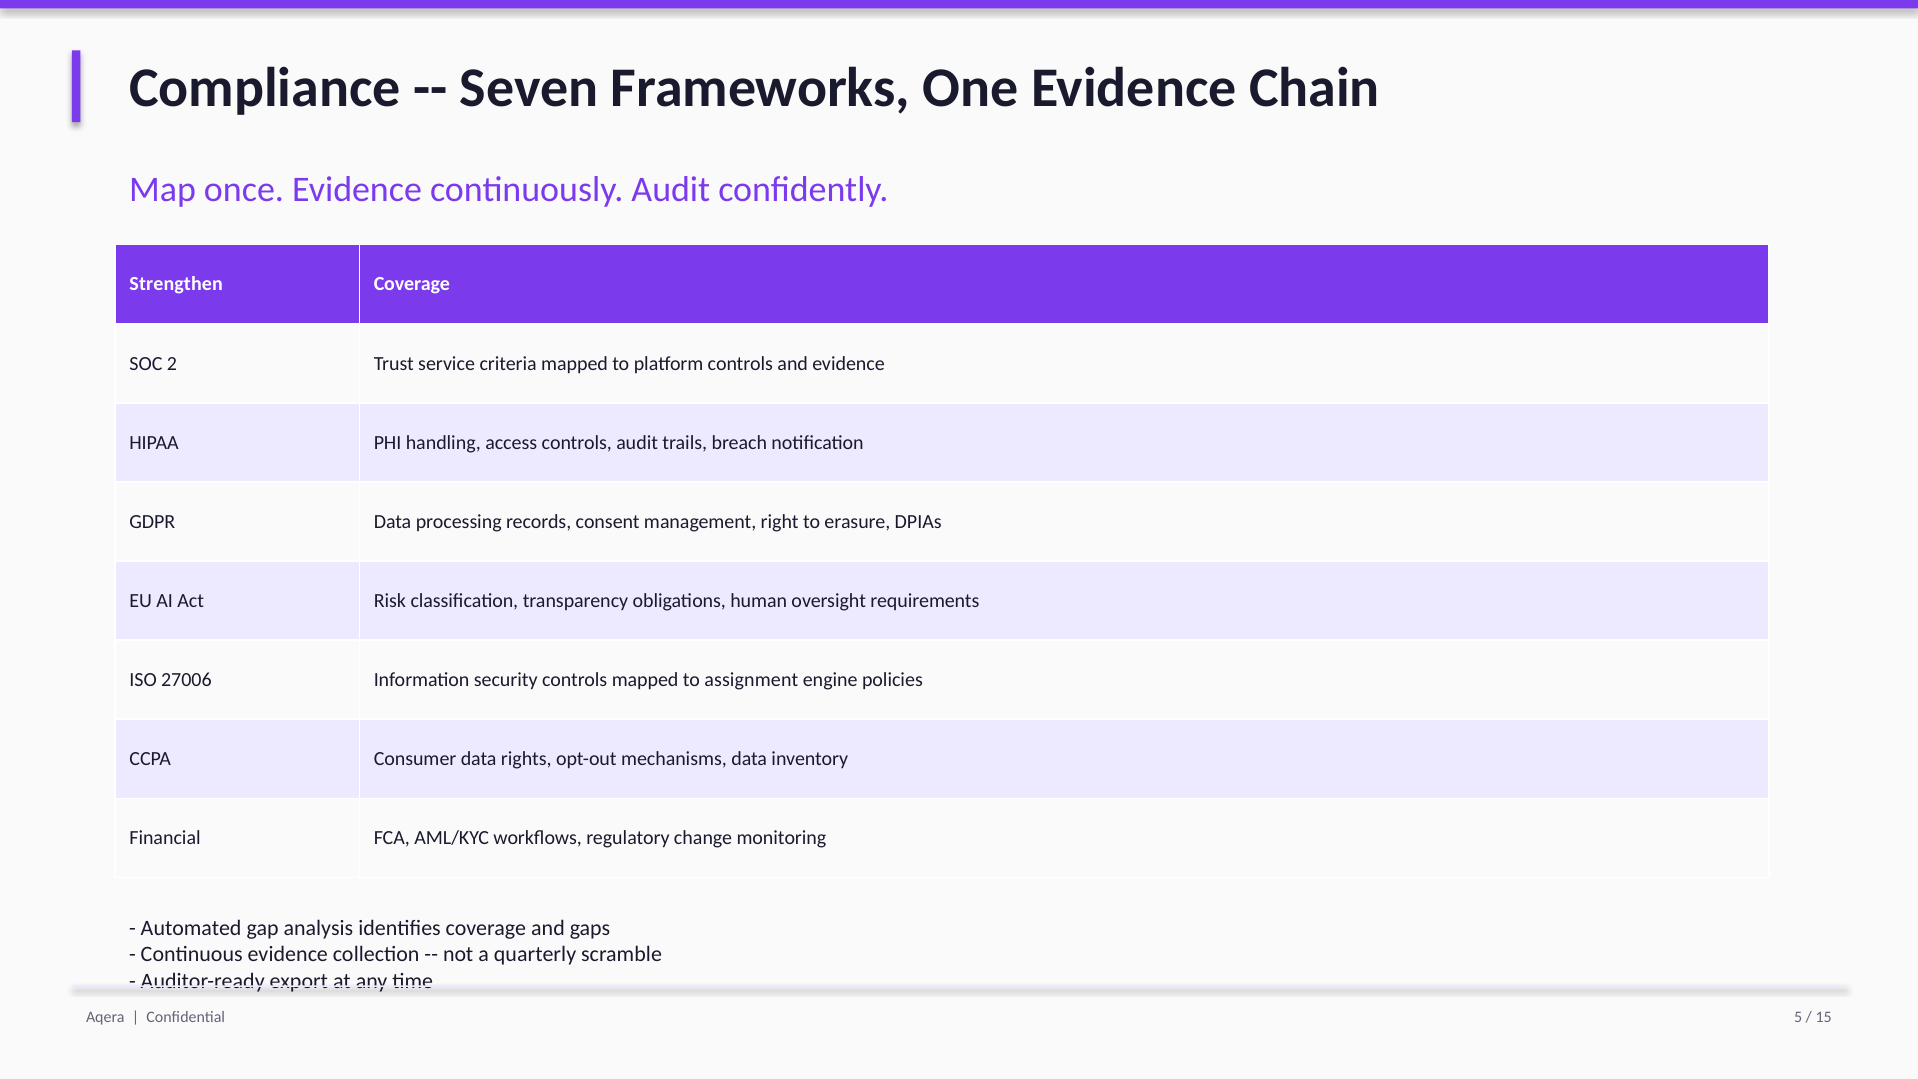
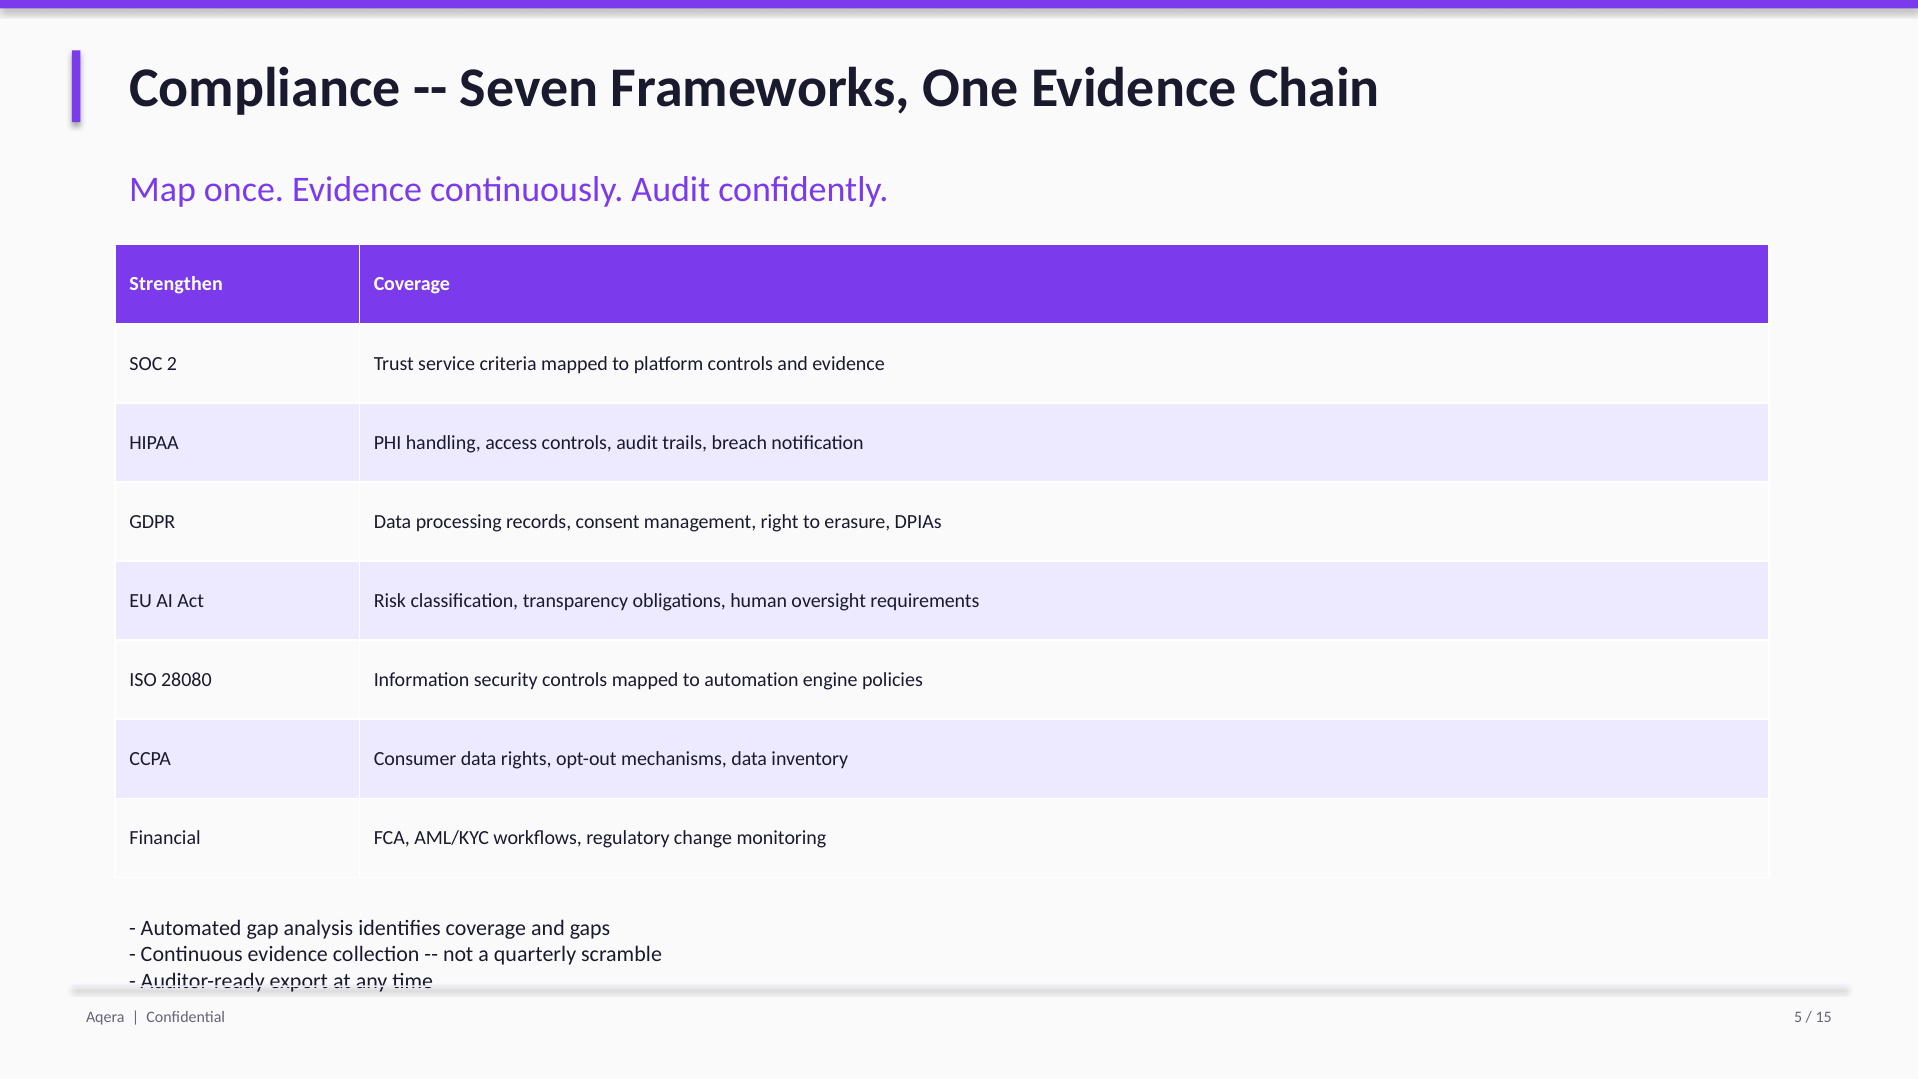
27006: 27006 -> 28080
assignment: assignment -> automation
